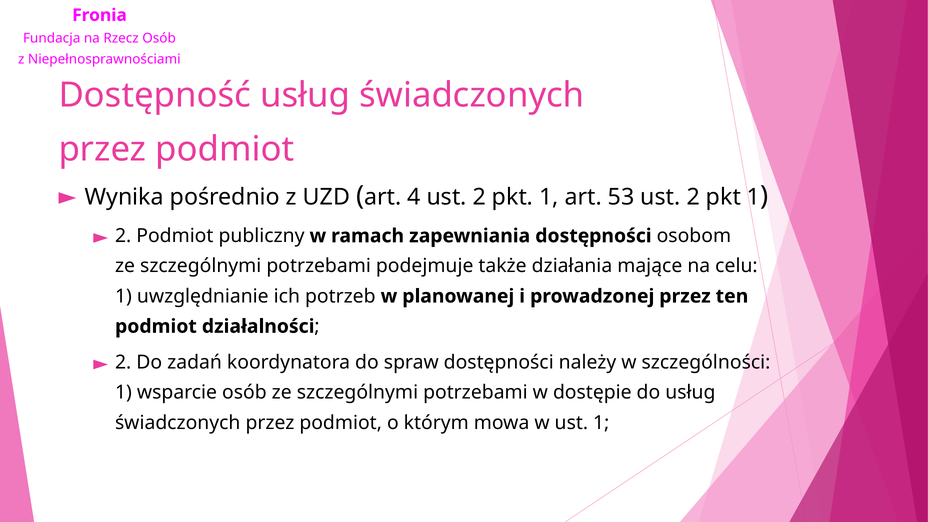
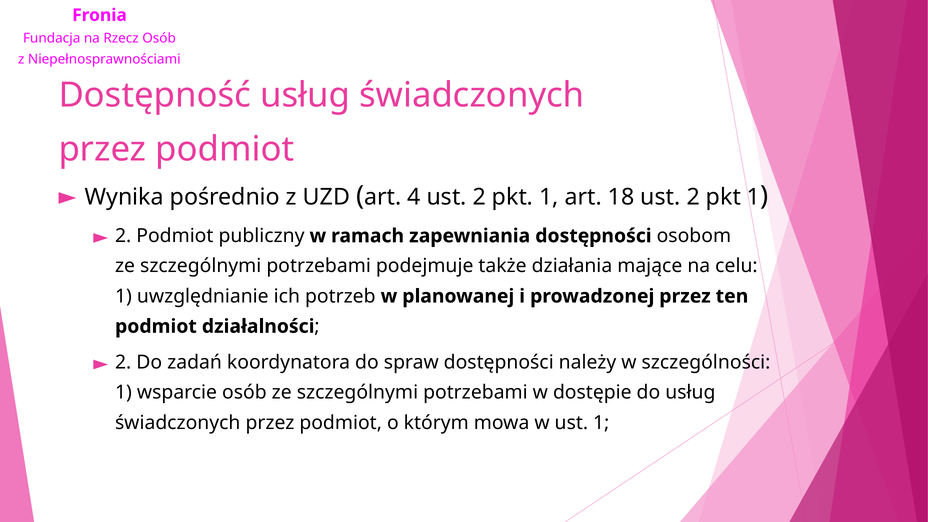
53: 53 -> 18
